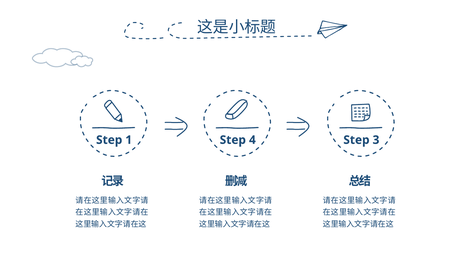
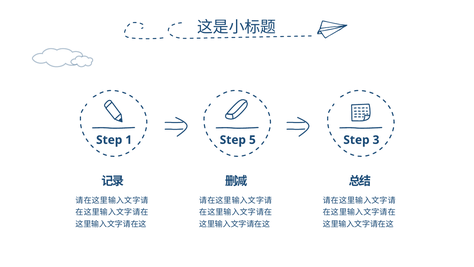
4: 4 -> 5
